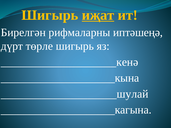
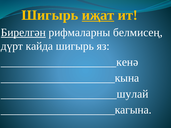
Бирелгән underline: none -> present
иптәшеңә: иптәшеңә -> белмисең
төрле: төрле -> кайда
